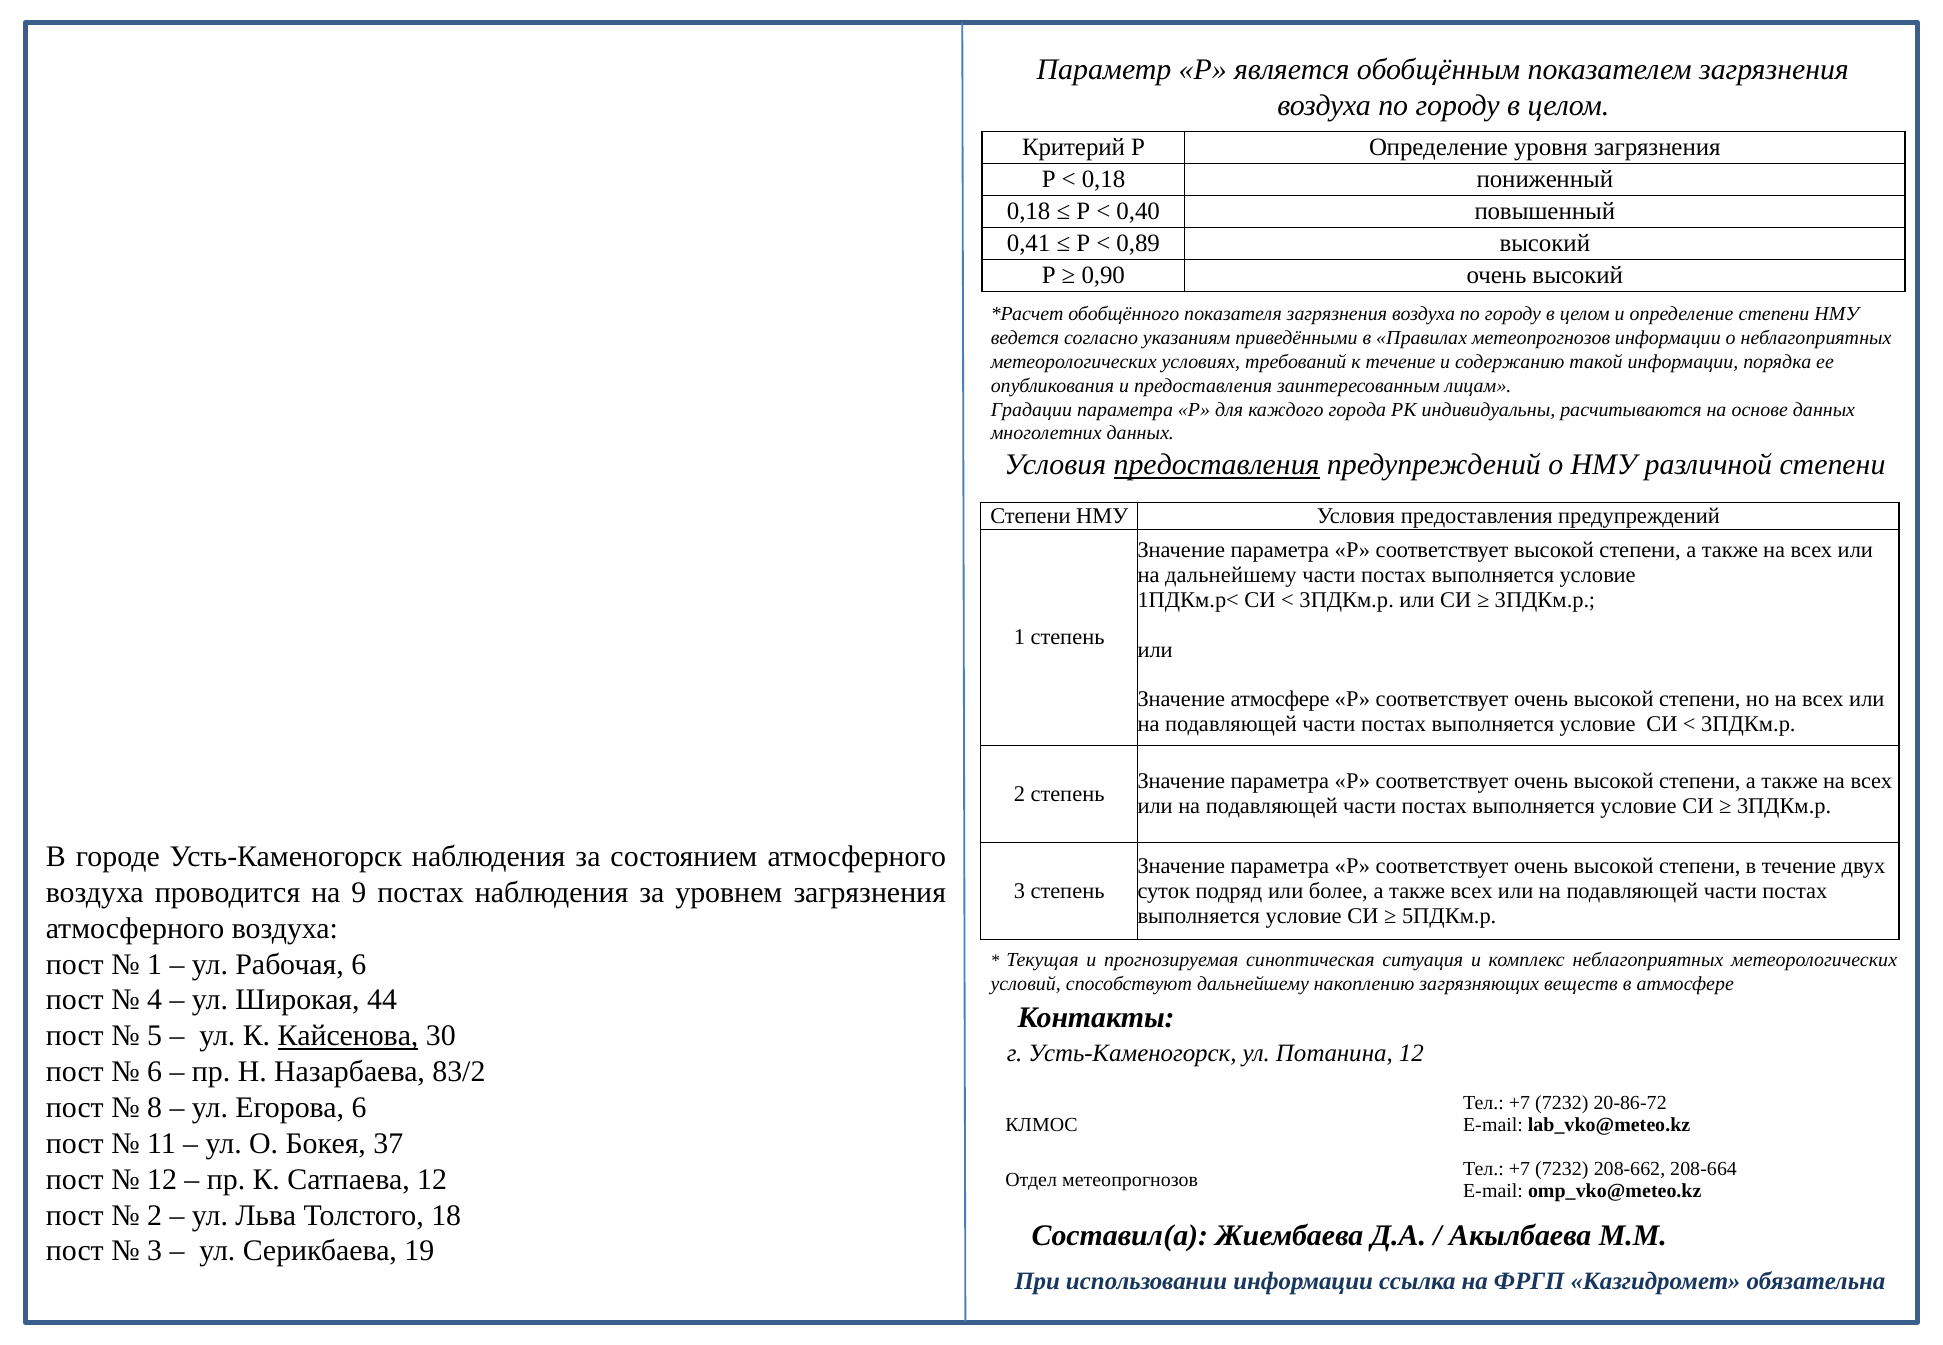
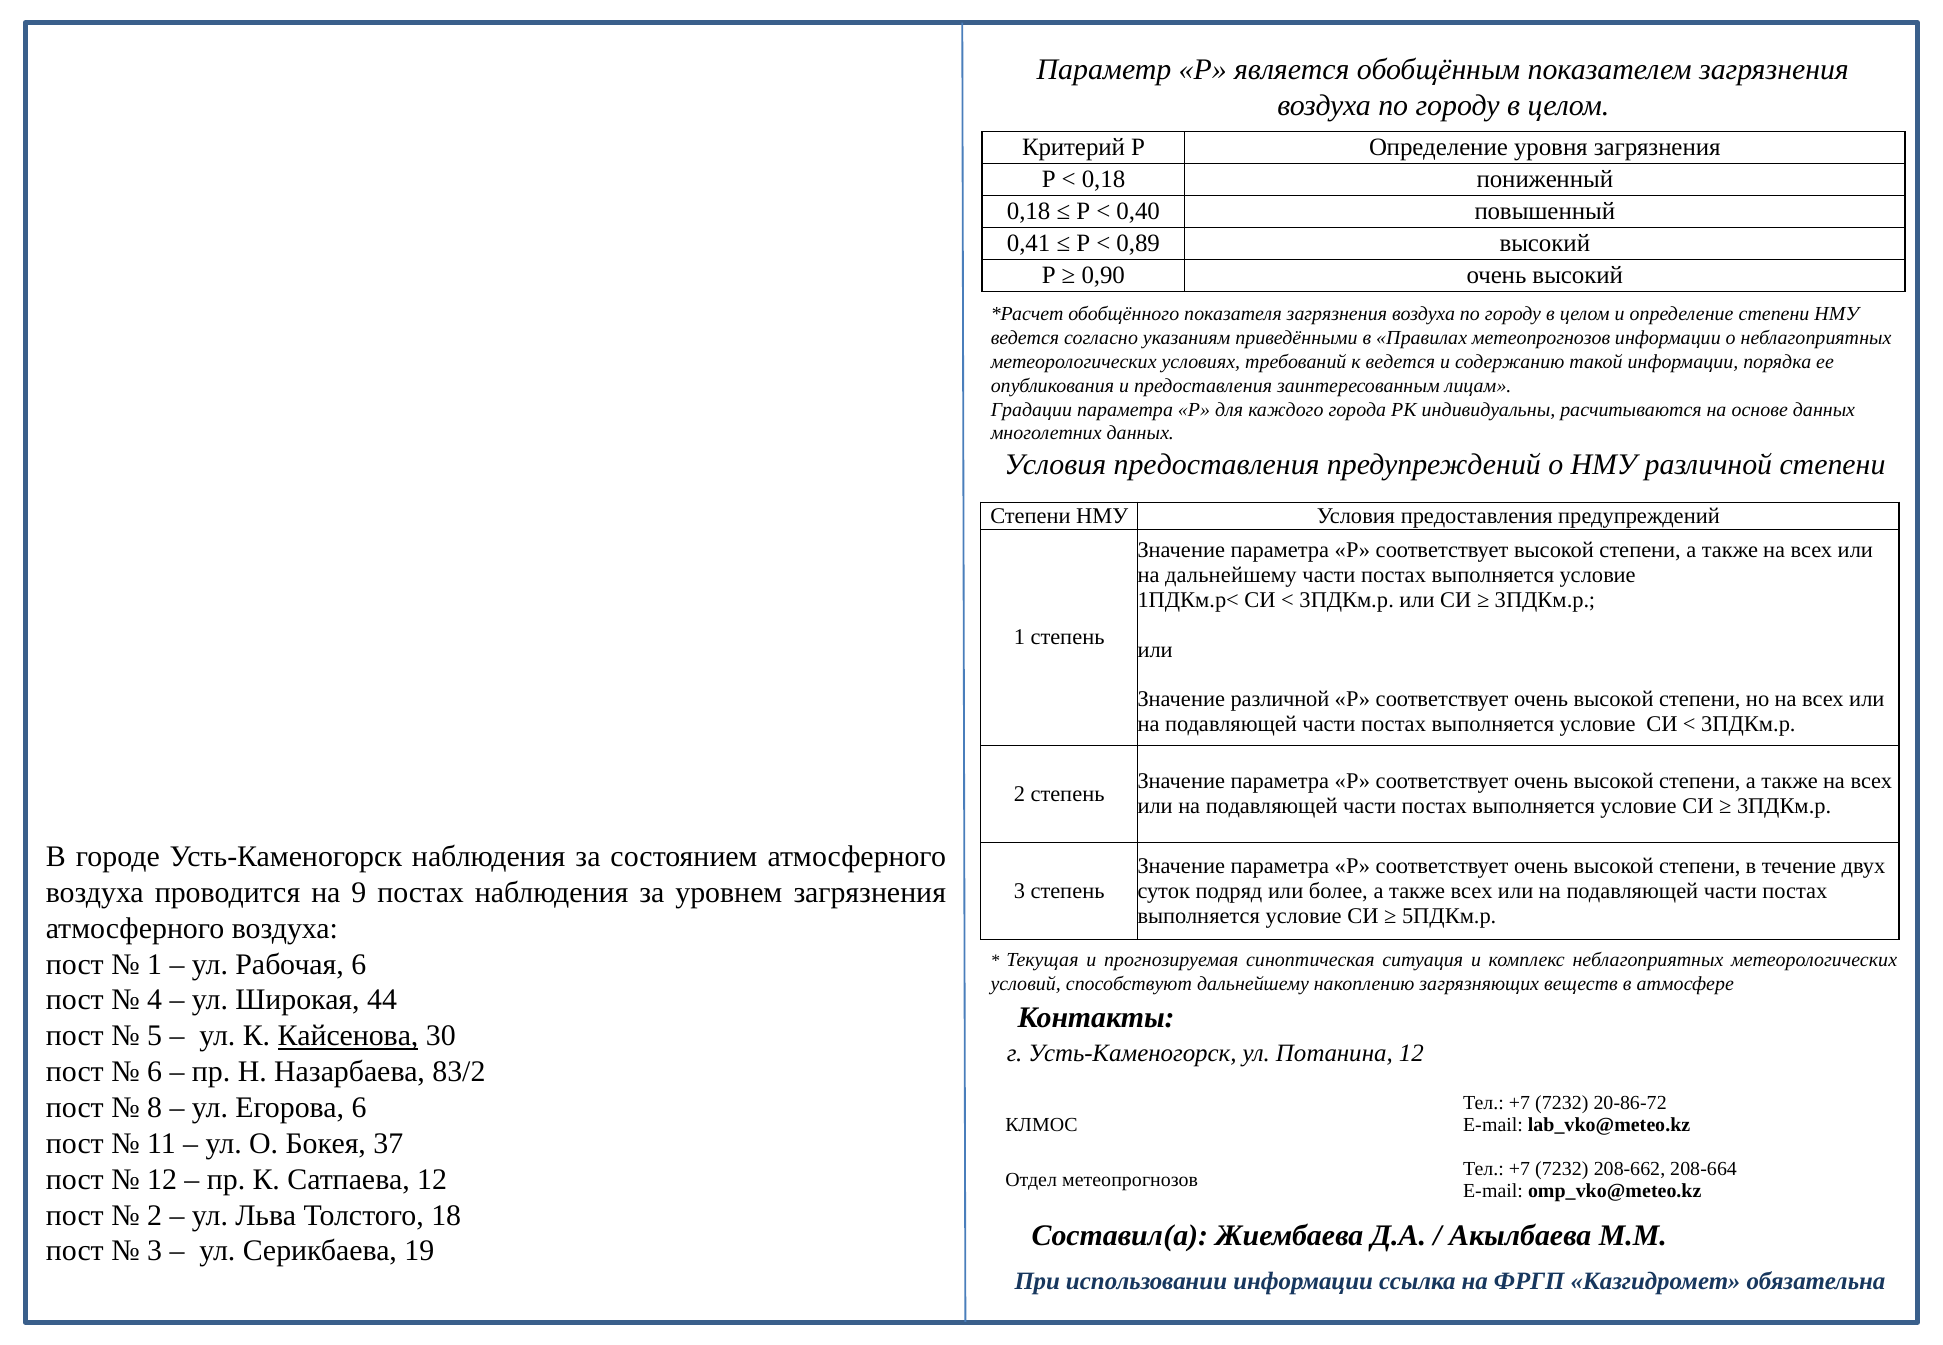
к течение: течение -> ведется
предоставления at (1217, 465) underline: present -> none
Значение атмосфере: атмосфере -> различной
